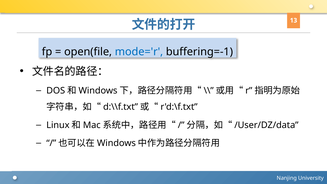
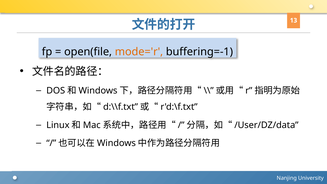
mode='r colour: blue -> orange
